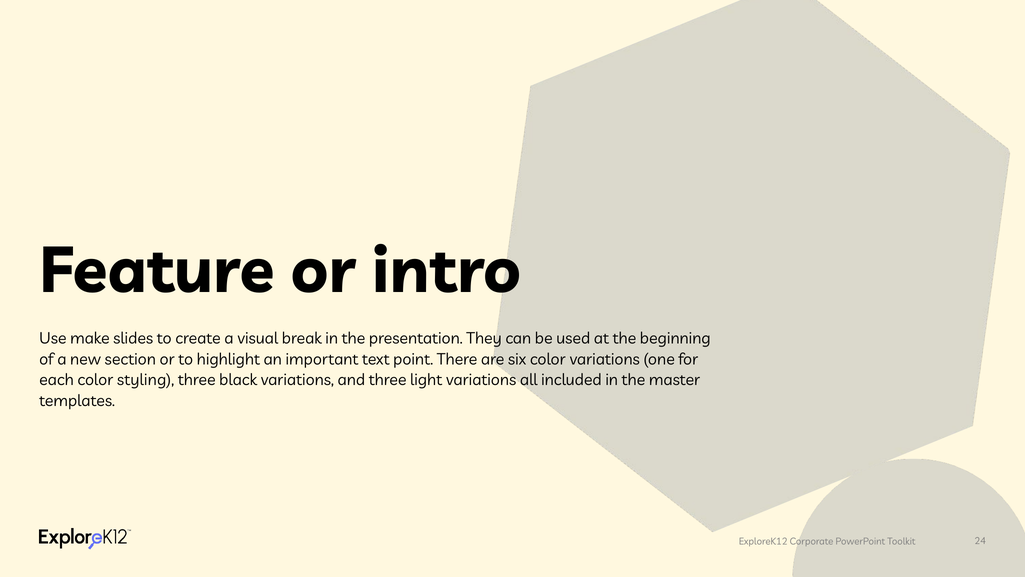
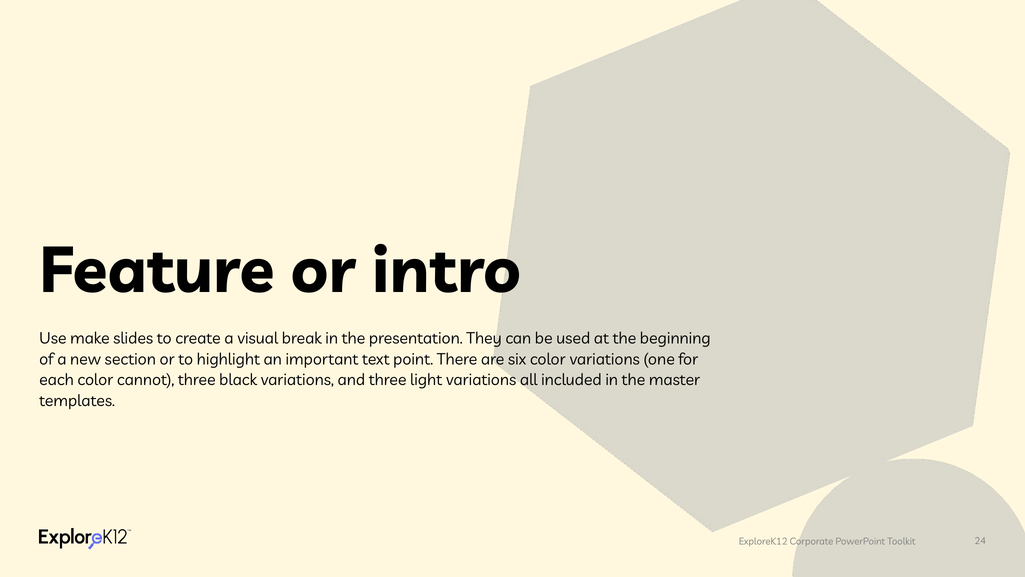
styling: styling -> cannot
